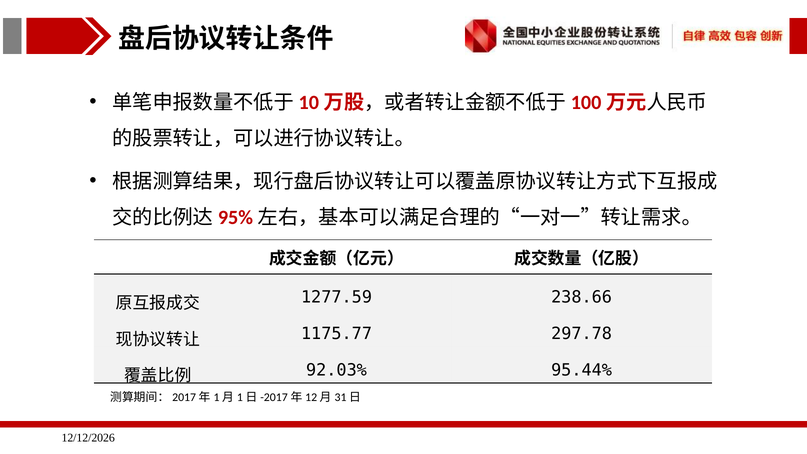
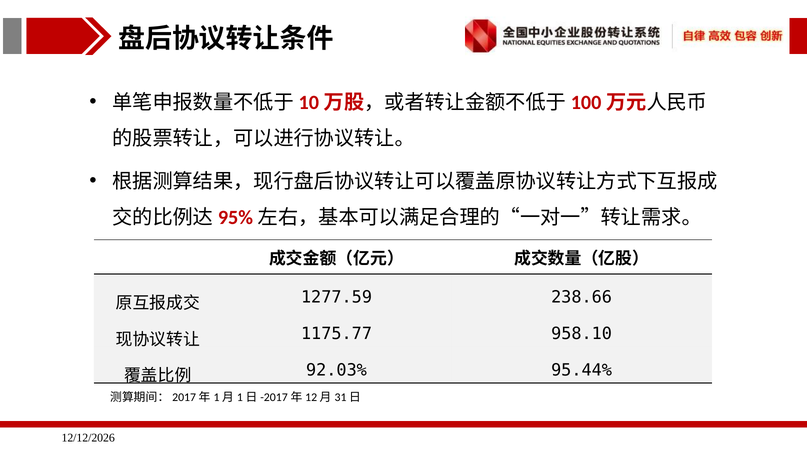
297.78: 297.78 -> 958.10
